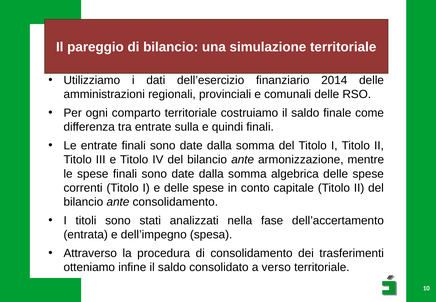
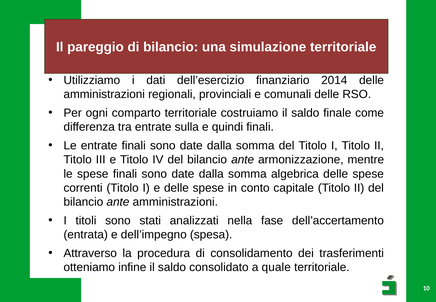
ante consolidamento: consolidamento -> amministrazioni
verso: verso -> quale
